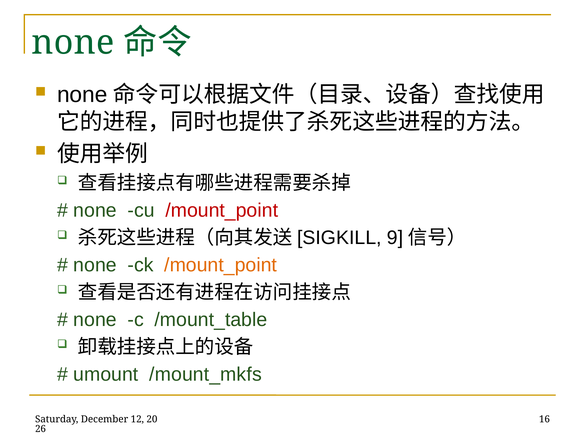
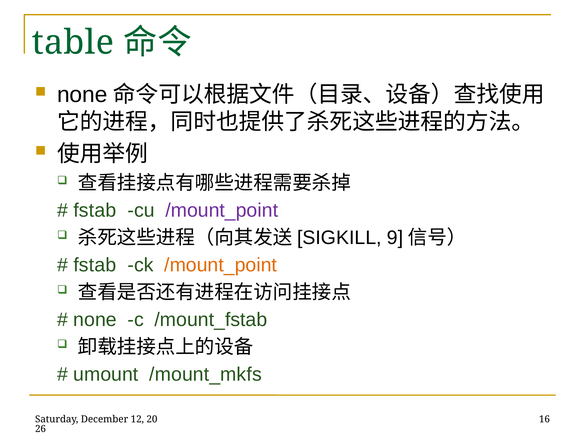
none at (73, 42): none -> table
none at (95, 210): none -> fstab
/mount_point at (222, 210) colour: red -> purple
none at (95, 265): none -> fstab
/mount_table: /mount_table -> /mount_fstab
